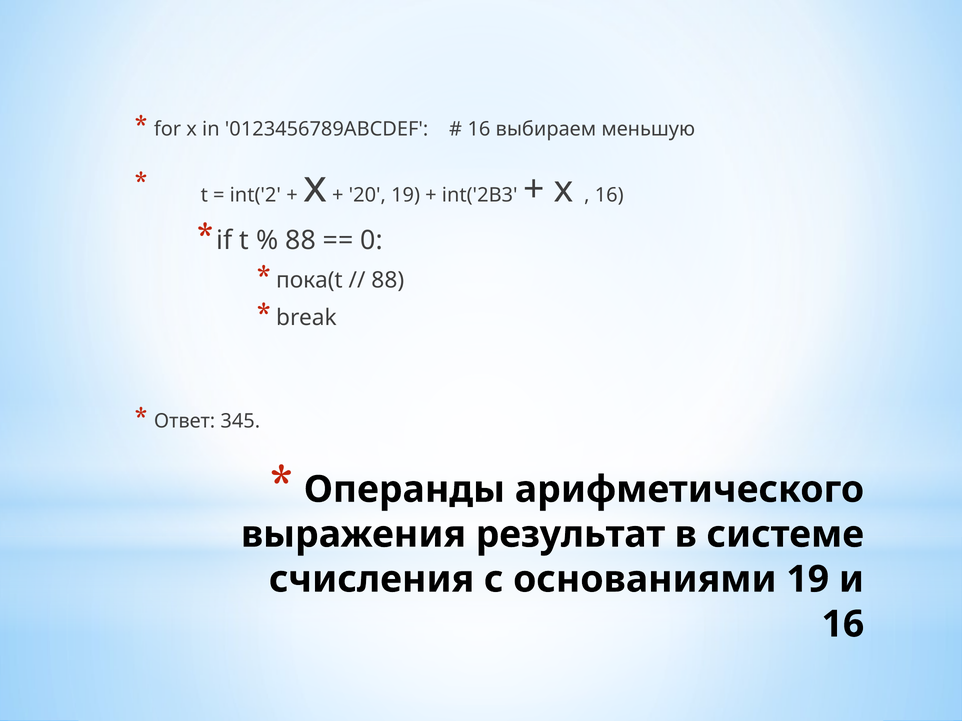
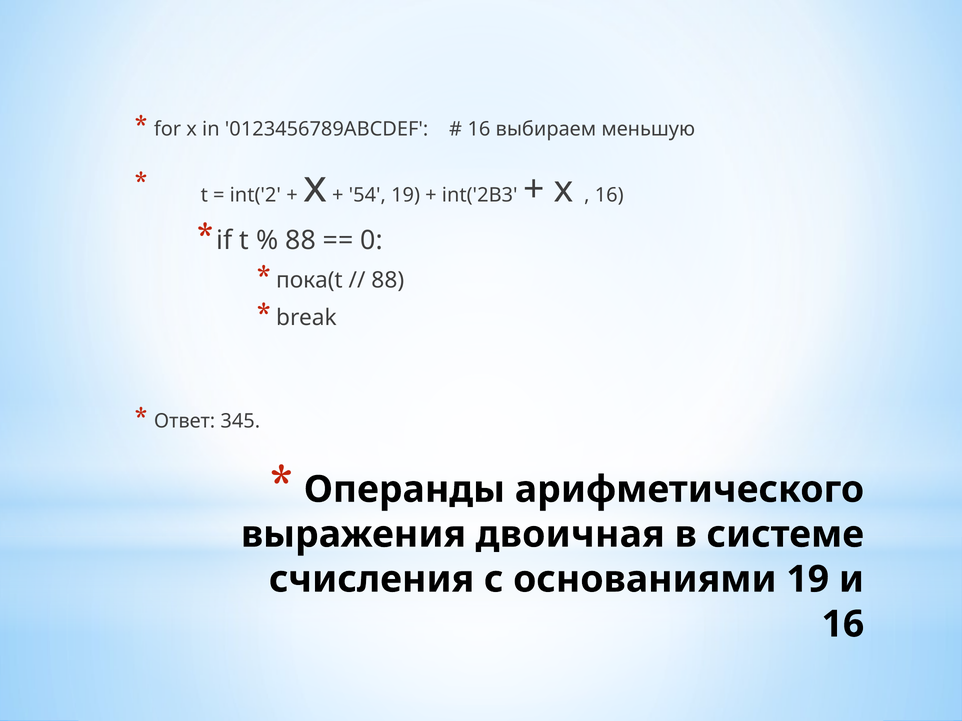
20: 20 -> 54
результат: результат -> двоичная
